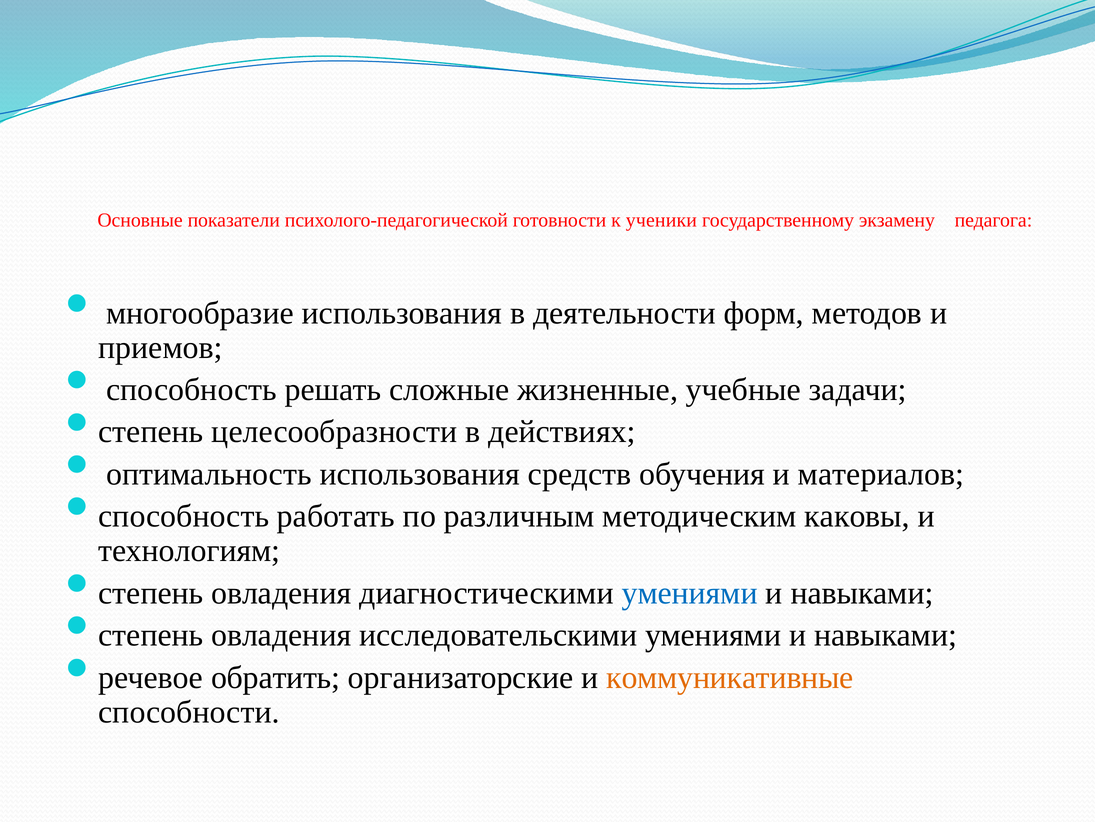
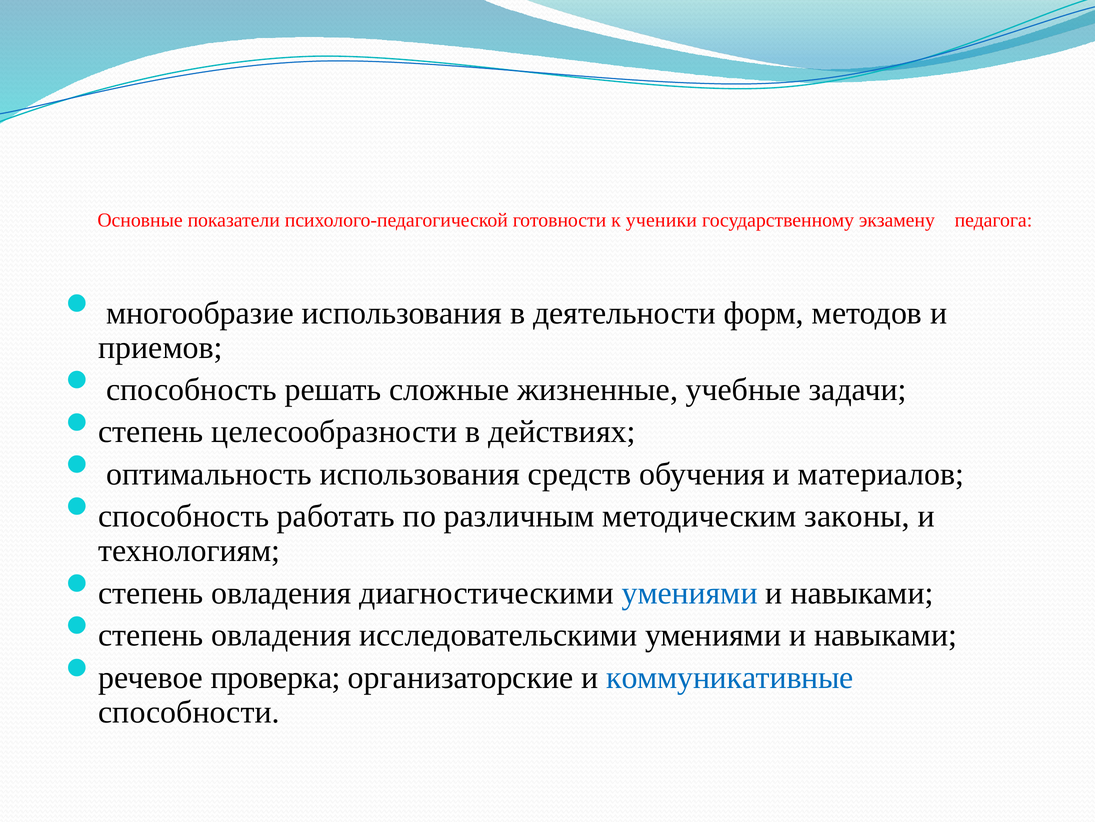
каковы: каковы -> законы
обратить: обратить -> проверка
коммуникативные colour: orange -> blue
